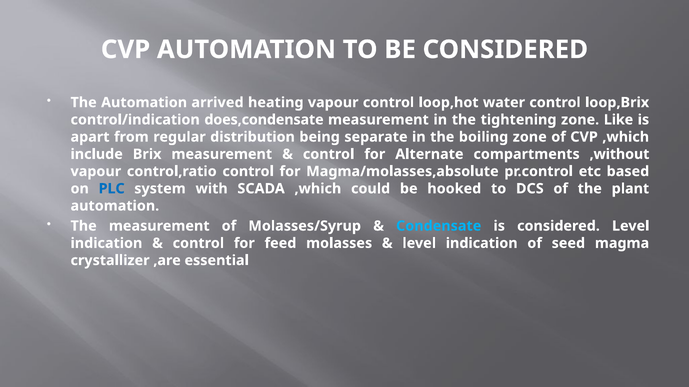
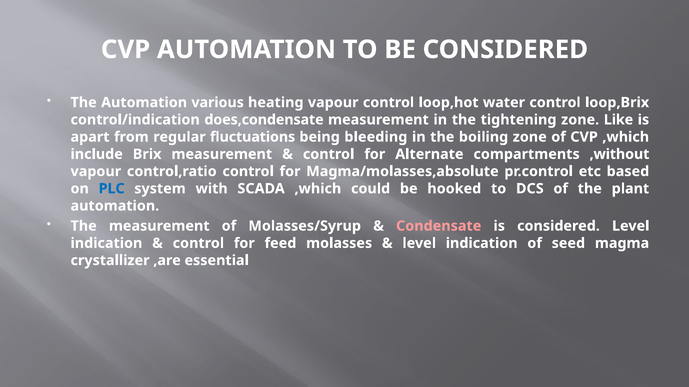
arrived: arrived -> various
distribution: distribution -> fluctuations
separate: separate -> bleeding
Condensate colour: light blue -> pink
